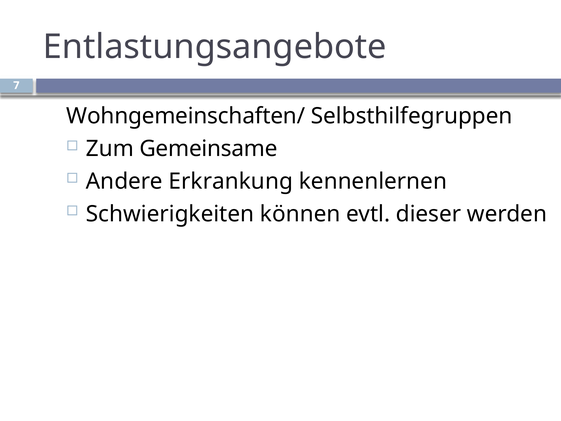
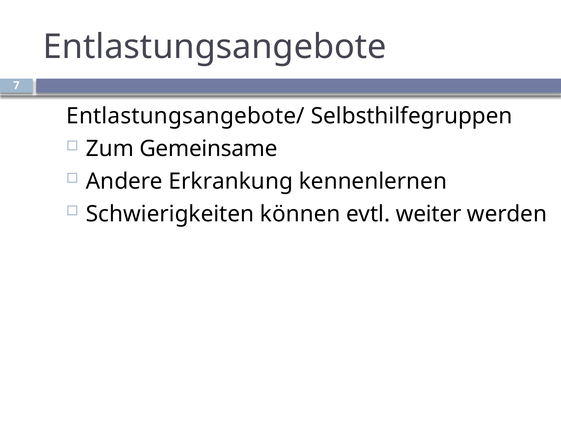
Wohngemeinschaften/: Wohngemeinschaften/ -> Entlastungsangebote/
dieser: dieser -> weiter
